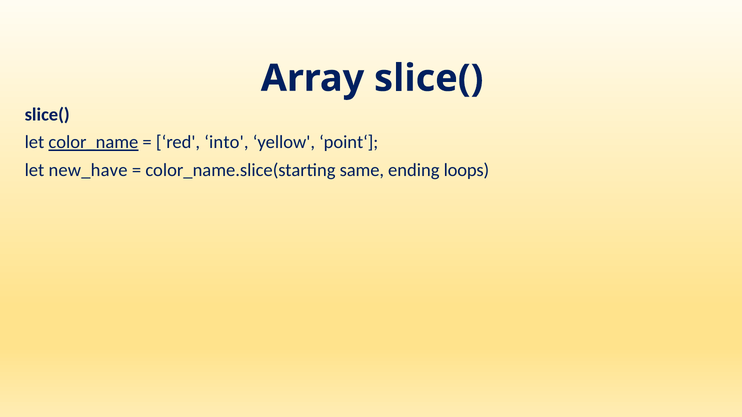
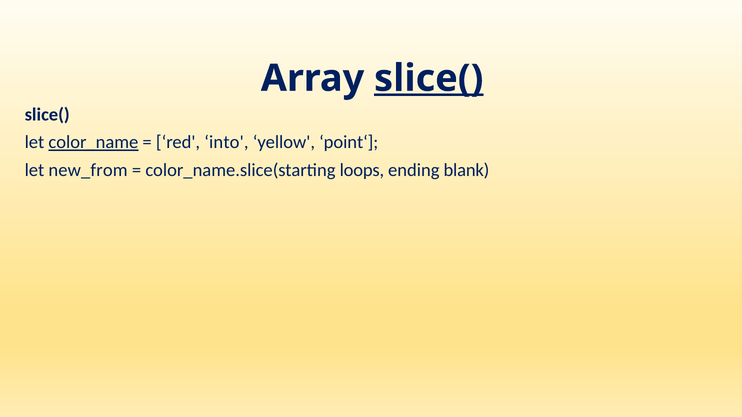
slice( at (429, 78) underline: none -> present
new_have: new_have -> new_from
same: same -> loops
loops: loops -> blank
